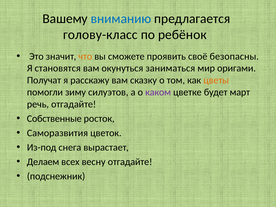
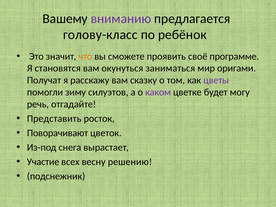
вниманию colour: blue -> purple
безопасны: безопасны -> программе
цветы colour: orange -> purple
март: март -> могу
Собственные: Собственные -> Представить
Саморазвития: Саморазвития -> Поворачивают
Делаем: Делаем -> Участие
весну отгадайте: отгадайте -> решению
